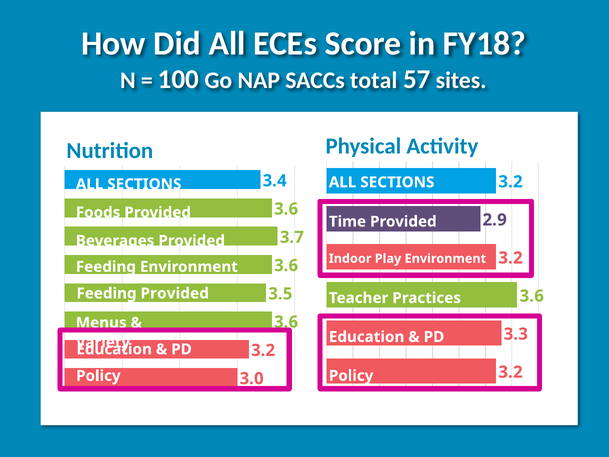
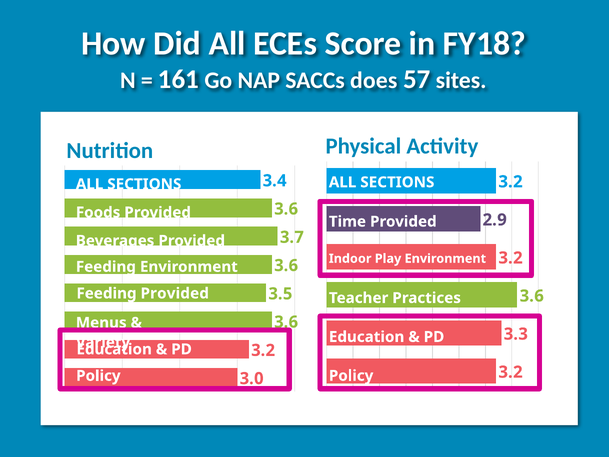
100: 100 -> 161
total: total -> does
